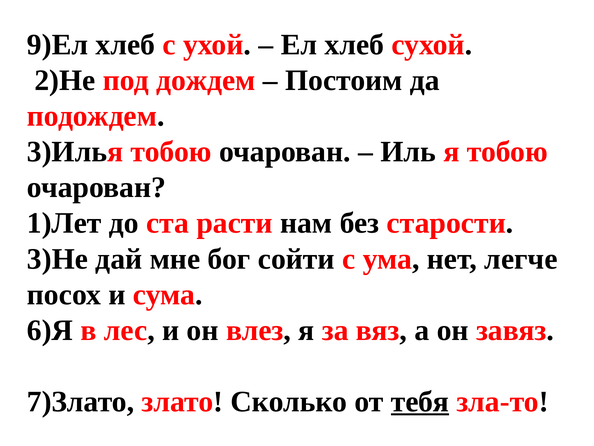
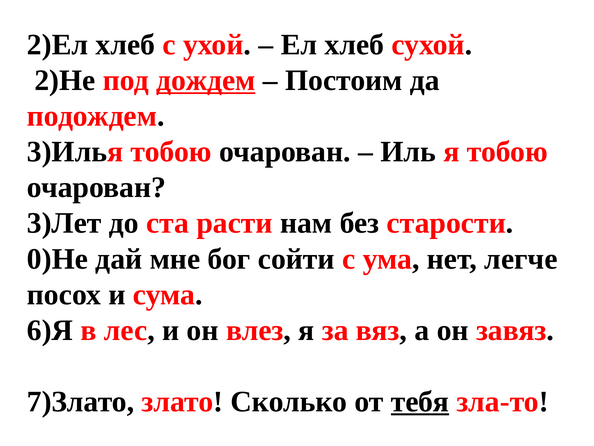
9)Ел: 9)Ел -> 2)Ел
дождем underline: none -> present
1)Лет: 1)Лет -> 3)Лет
3)Не: 3)Не -> 0)Не
